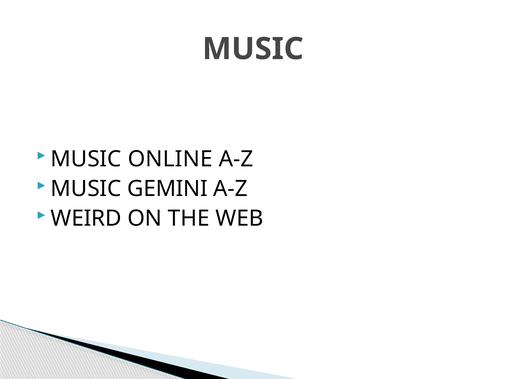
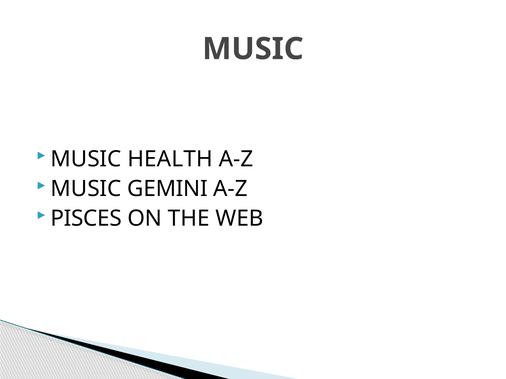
ONLINE: ONLINE -> HEALTH
WEIRD: WEIRD -> PISCES
